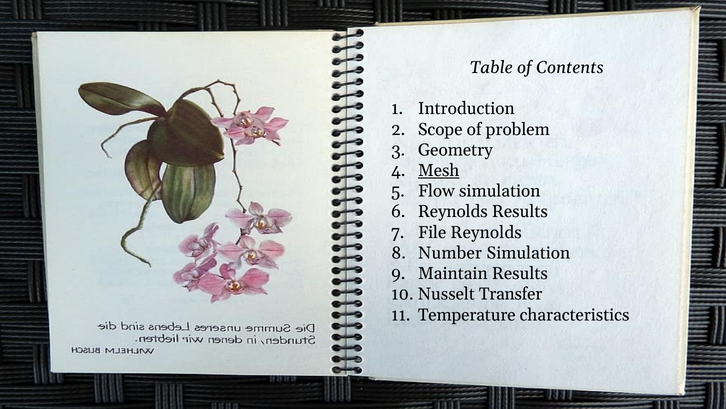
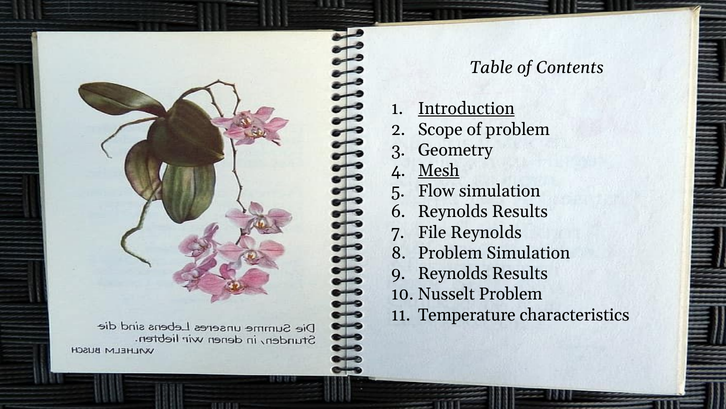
Introduction underline: none -> present
Number at (450, 253): Number -> Problem
Maintain at (453, 273): Maintain -> Reynolds
Transfer at (511, 294): Transfer -> Problem
